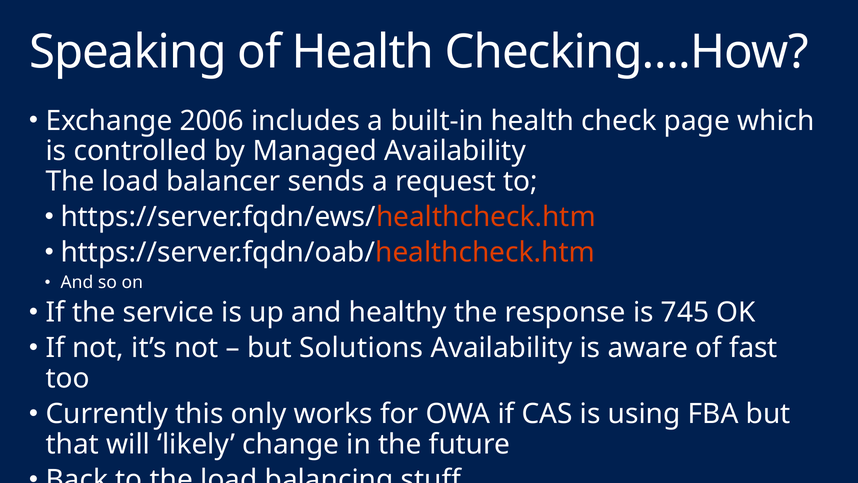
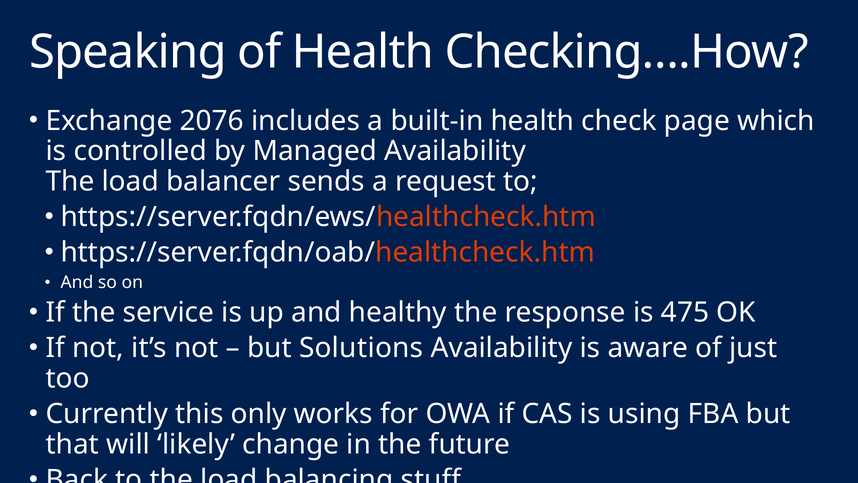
2006: 2006 -> 2076
745: 745 -> 475
fast: fast -> just
